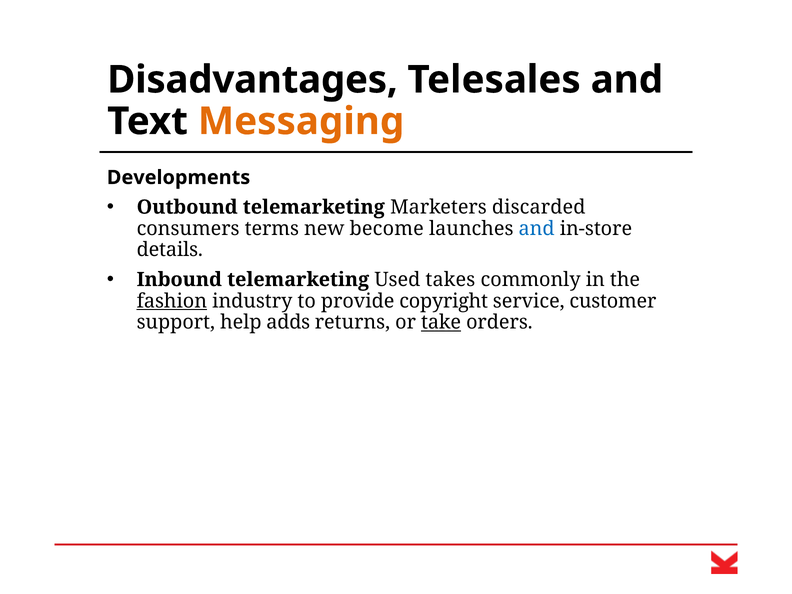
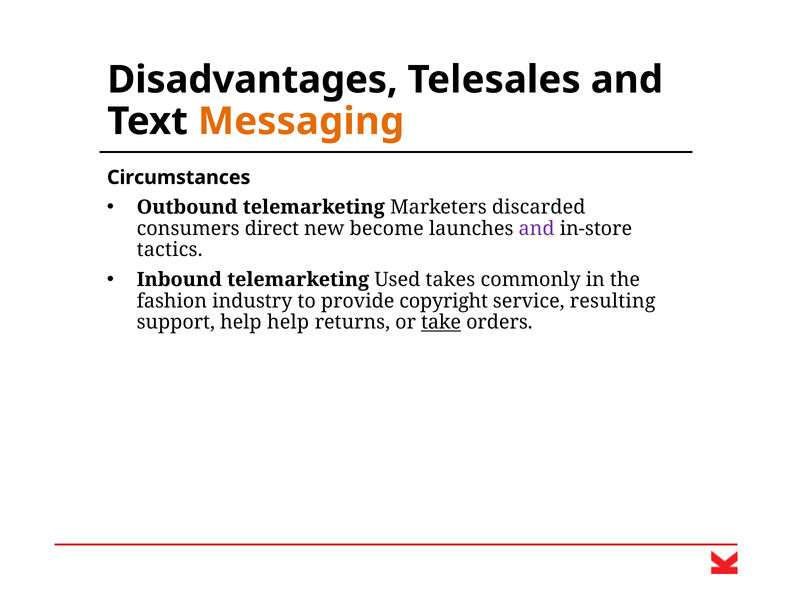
Developments: Developments -> Circumstances
terms: terms -> direct
and at (537, 229) colour: blue -> purple
details: details -> tactics
fashion underline: present -> none
customer: customer -> resulting
help adds: adds -> help
